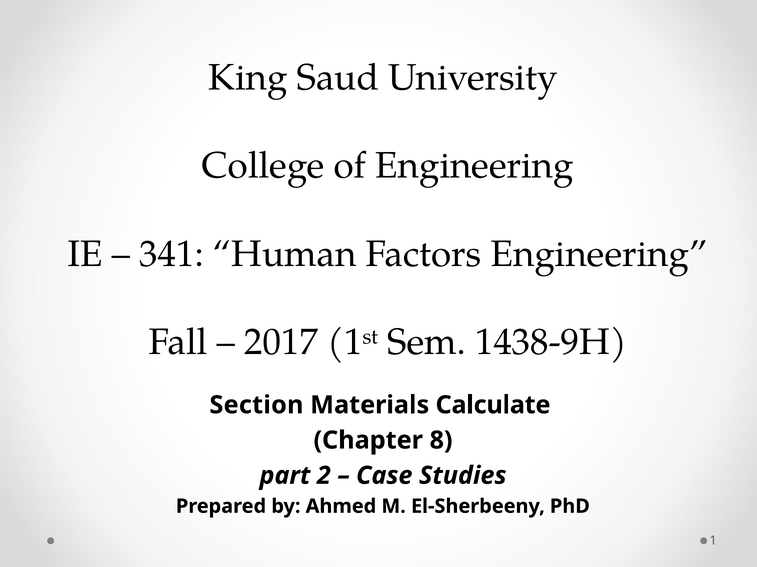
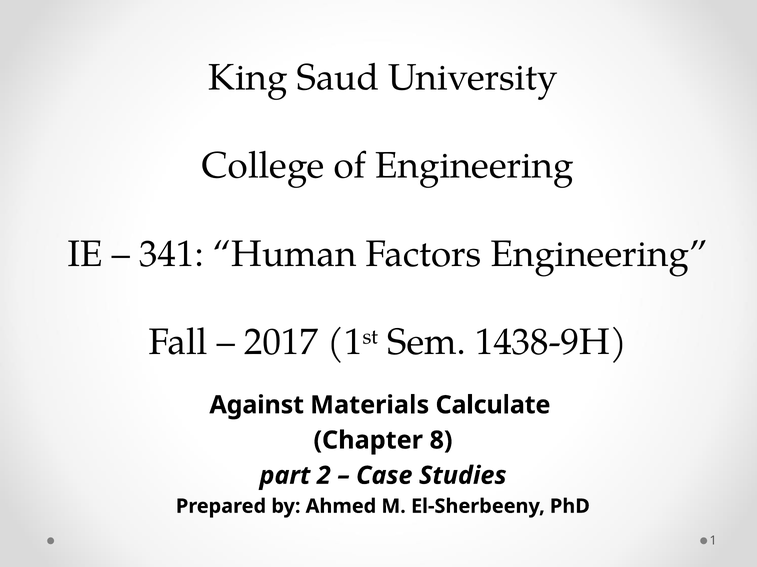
Section: Section -> Against
